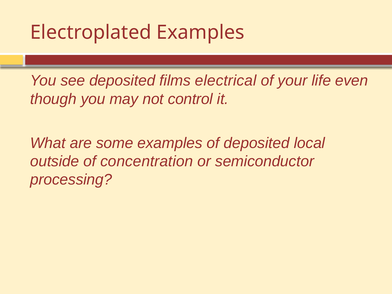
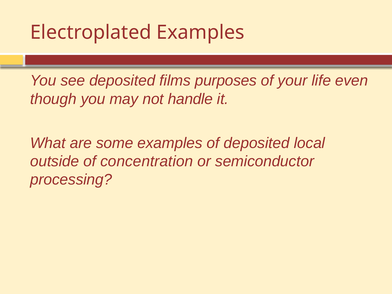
electrical: electrical -> purposes
control: control -> handle
